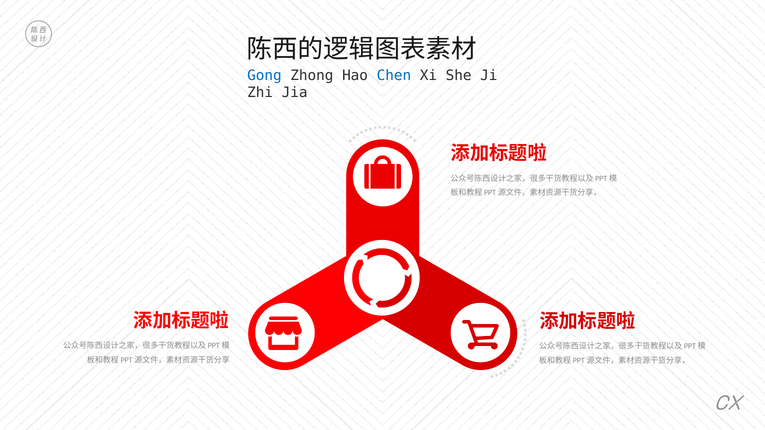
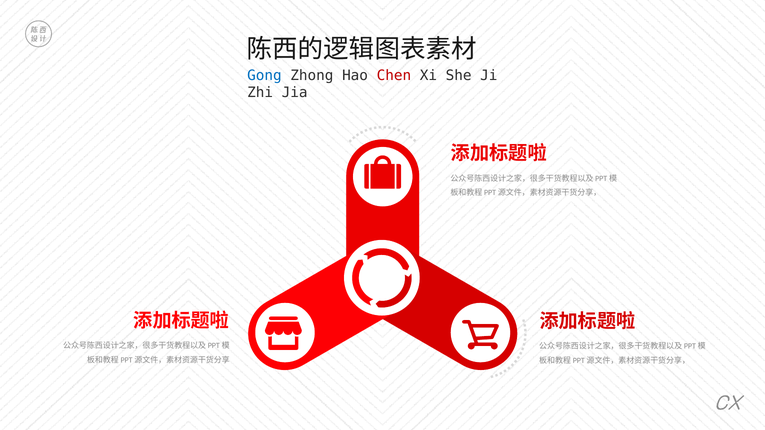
Chen colour: blue -> red
